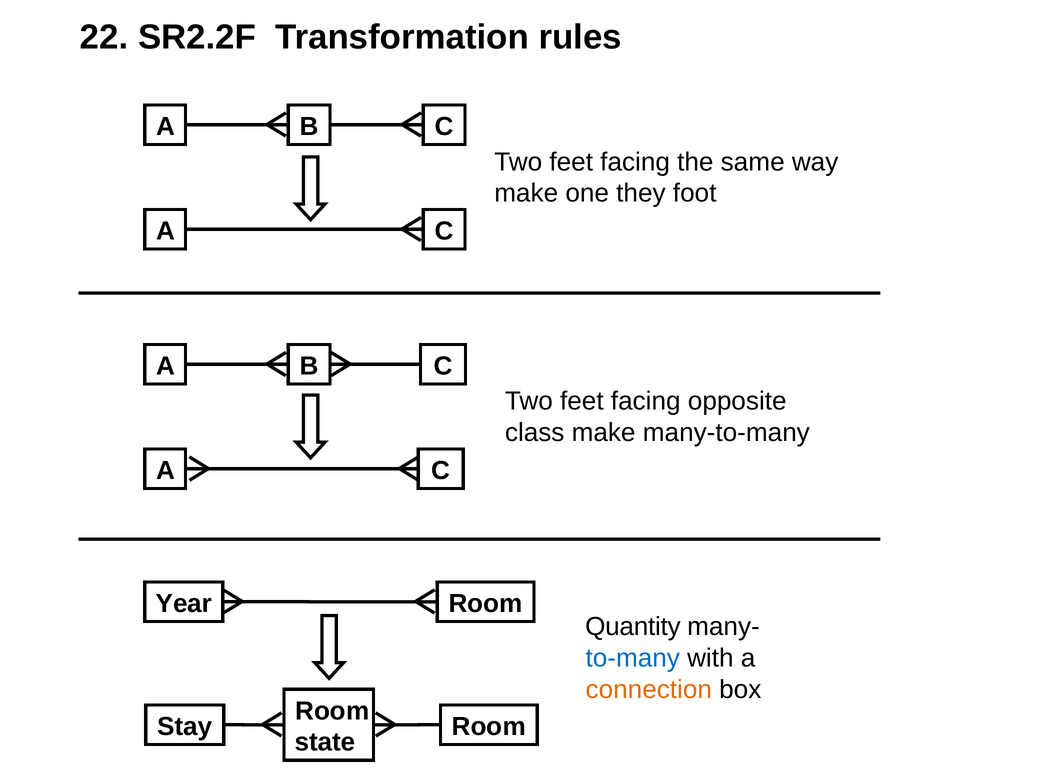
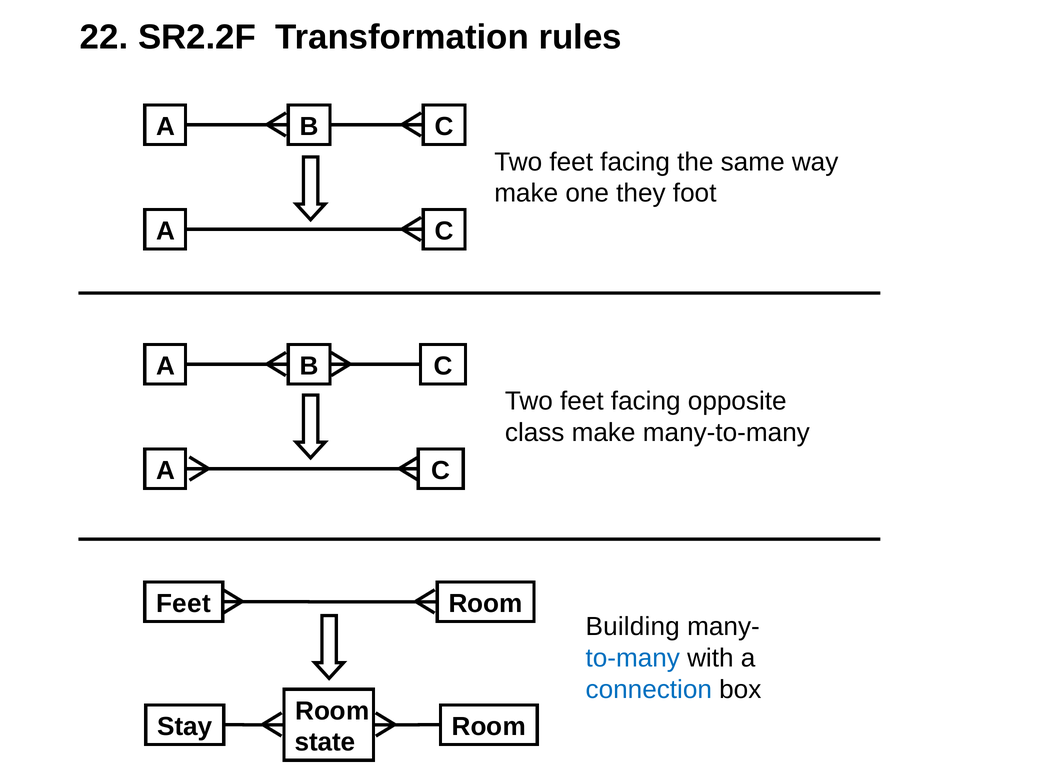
Year at (184, 604): Year -> Feet
Quantity: Quantity -> Building
connection colour: orange -> blue
